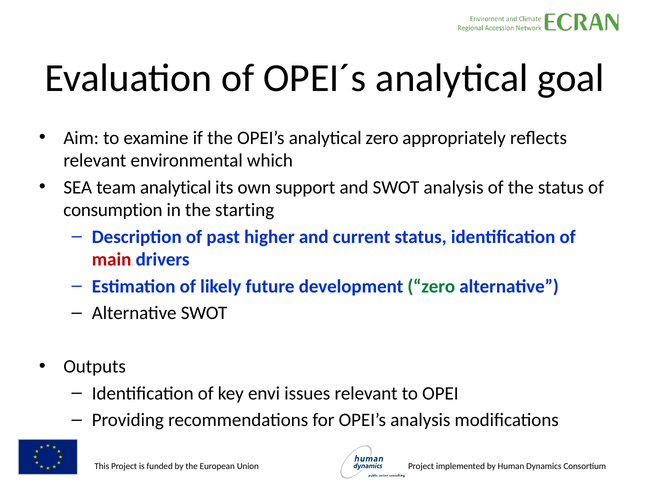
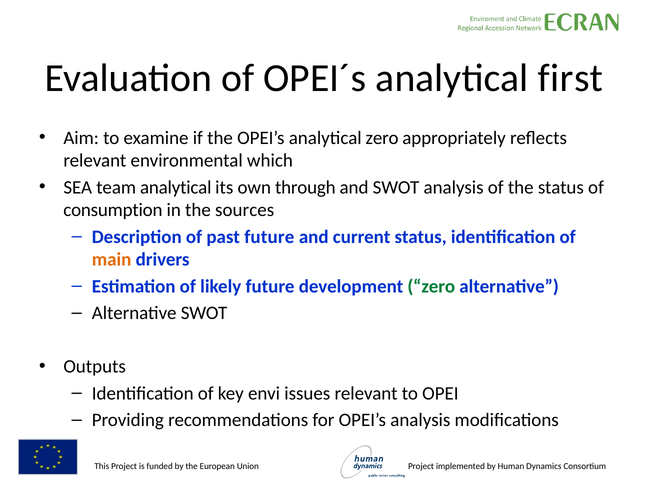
goal: goal -> first
support: support -> through
starting: starting -> sources
past higher: higher -> future
main colour: red -> orange
